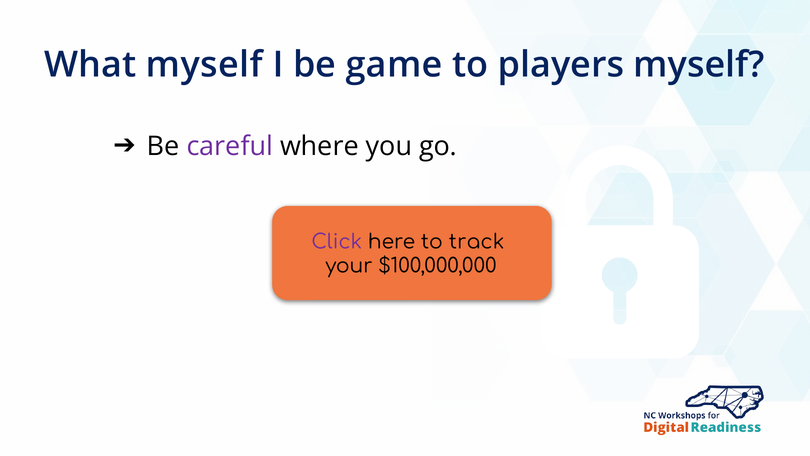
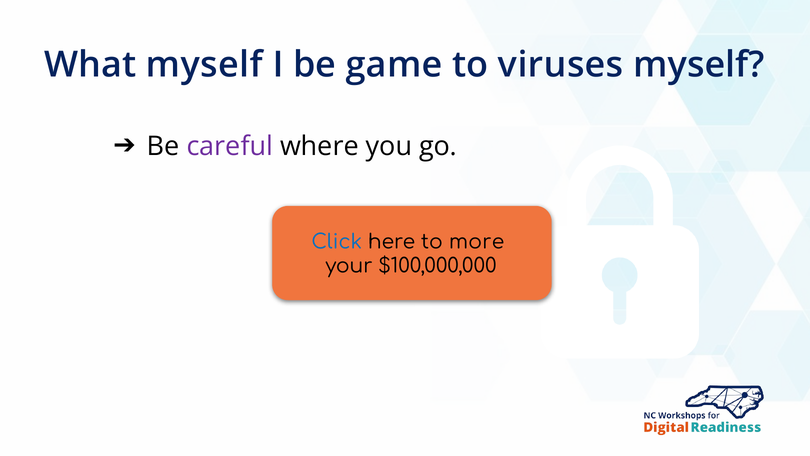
players: players -> viruses
Click colour: purple -> blue
track: track -> more
